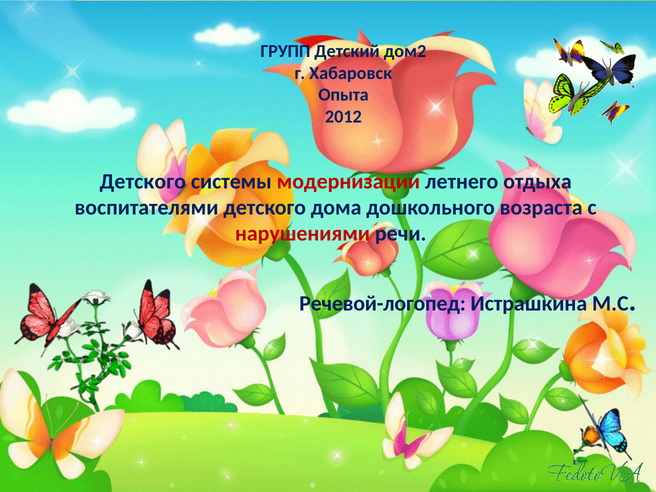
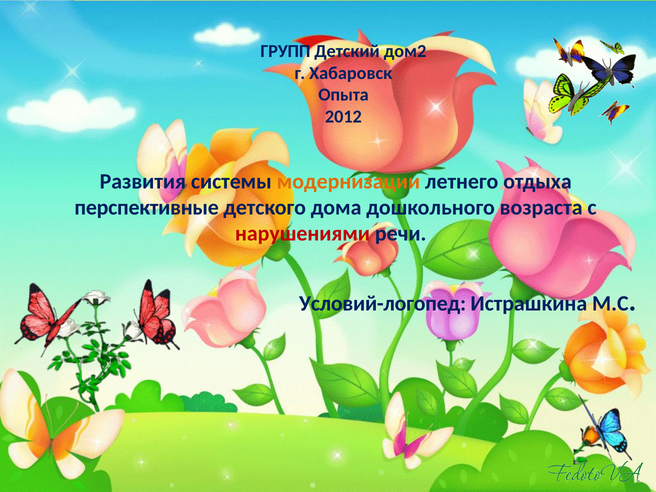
Детского at (143, 181): Детского -> Развития
модернизации colour: red -> orange
воспитателями: воспитателями -> перспективные
Речевой-логопед: Речевой-логопед -> Условий-логопед
